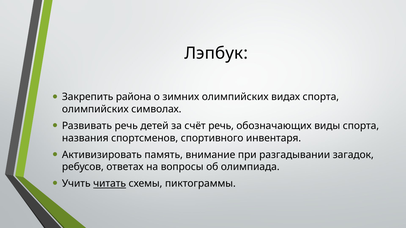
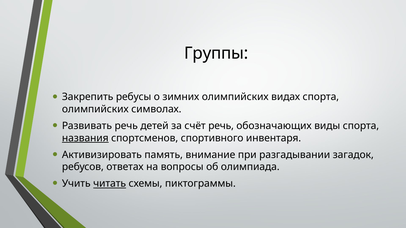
Лэпбук: Лэпбук -> Группы
района: района -> ребусы
названия underline: none -> present
